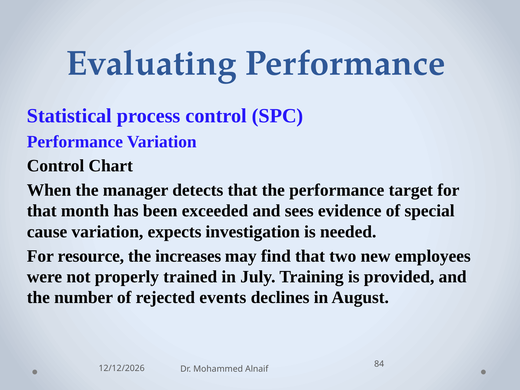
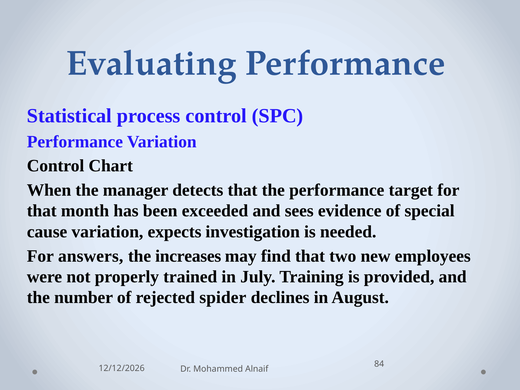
resource: resource -> answers
events: events -> spider
